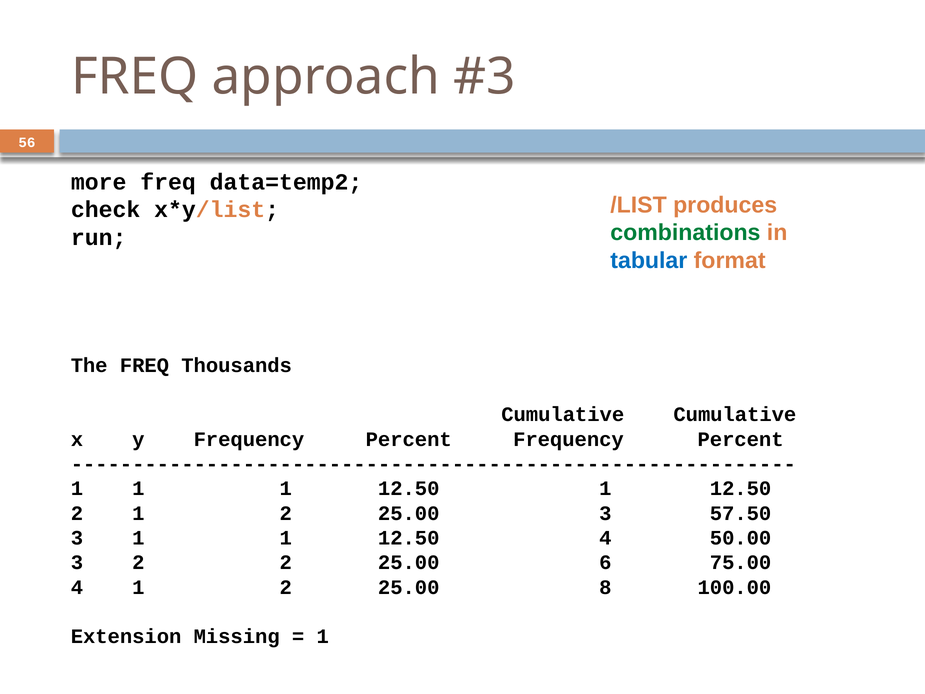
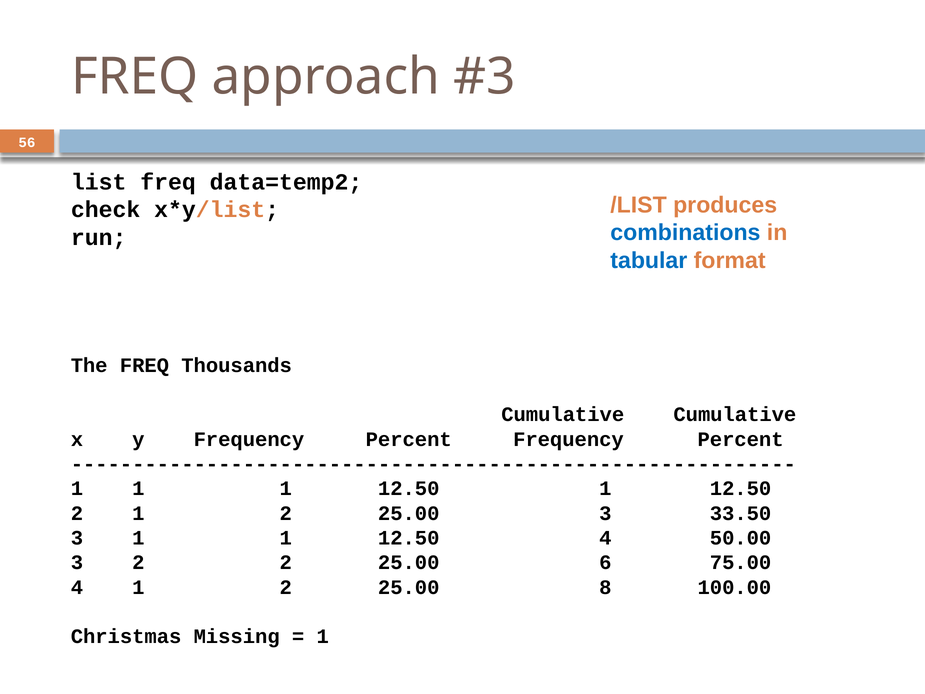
more: more -> list
combinations colour: green -> blue
57.50: 57.50 -> 33.50
Extension: Extension -> Christmas
